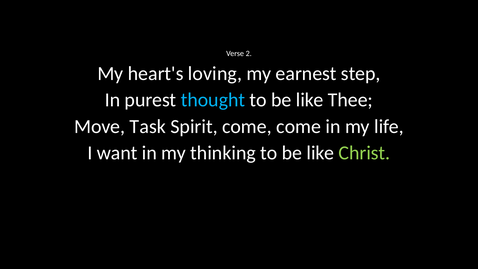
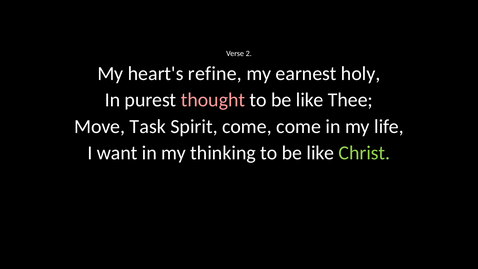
loving: loving -> refine
step: step -> holy
thought colour: light blue -> pink
